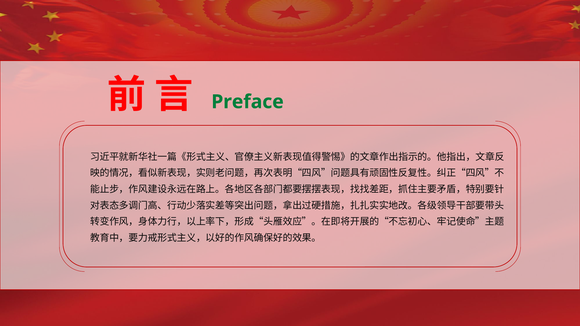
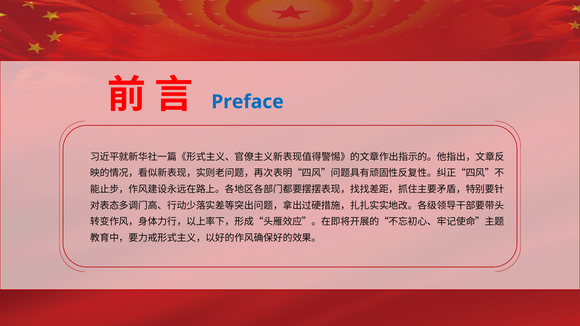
Preface colour: green -> blue
